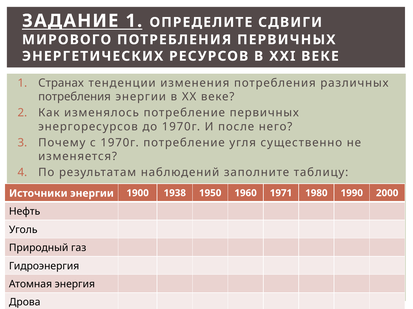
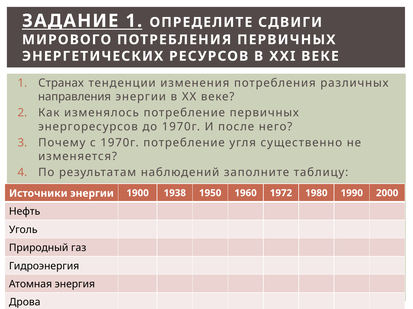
потребления at (75, 97): потребления -> направления
1971: 1971 -> 1972
